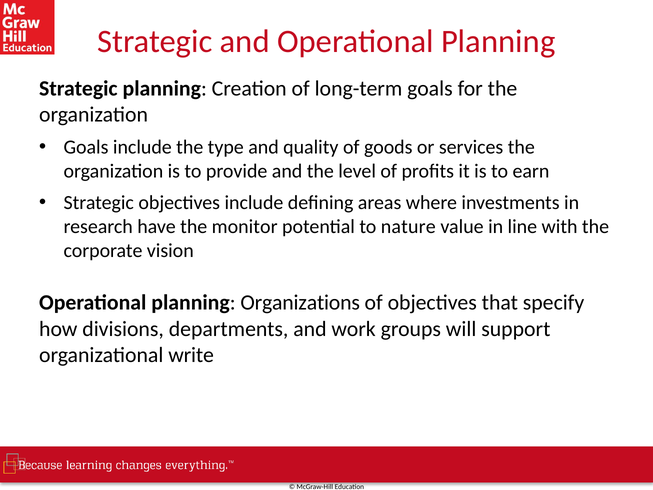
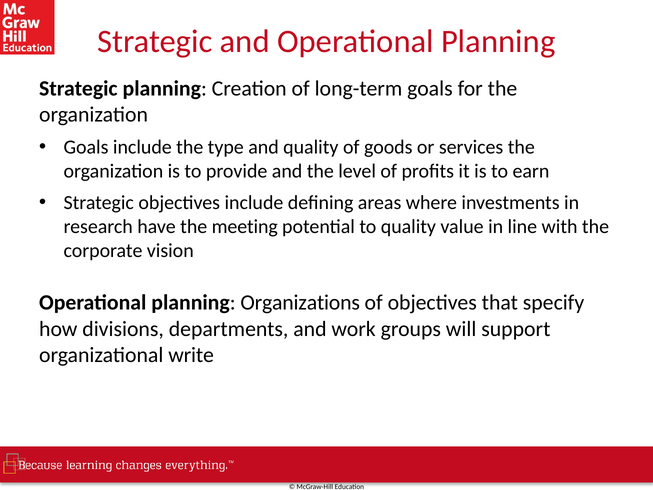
monitor: monitor -> meeting
to nature: nature -> quality
